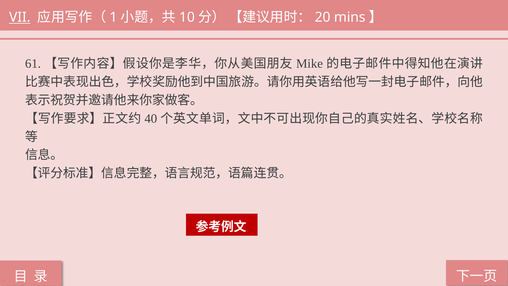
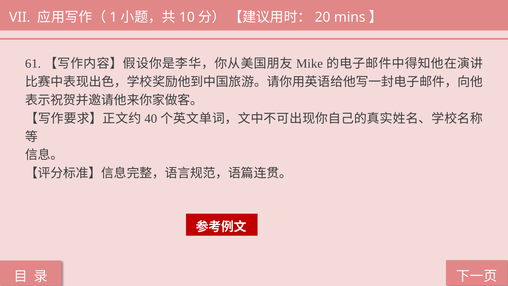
VII underline: present -> none
